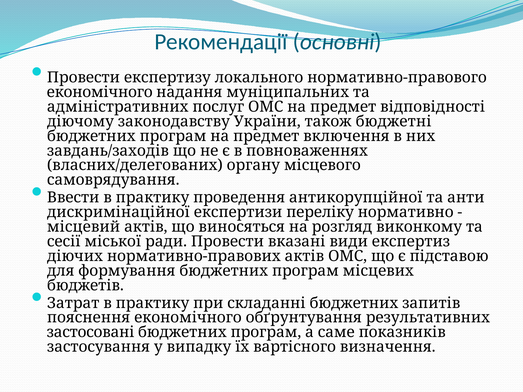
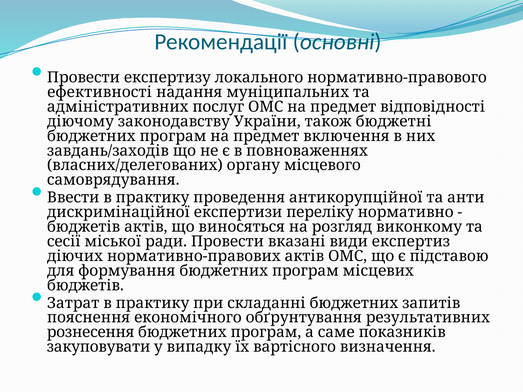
економічного at (100, 92): економічного -> ефективності
місцевий at (84, 227): місцевий -> бюджетів
застосовані: застосовані -> рознесення
застосування: застосування -> закуповувати
